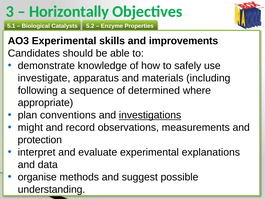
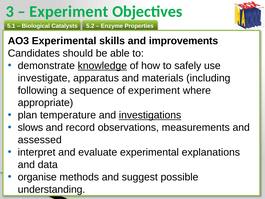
Horizontally at (69, 11): Horizontally -> Experiment
knowledge underline: none -> present
of determined: determined -> experiment
conventions: conventions -> temperature
might: might -> slows
protection: protection -> assessed
